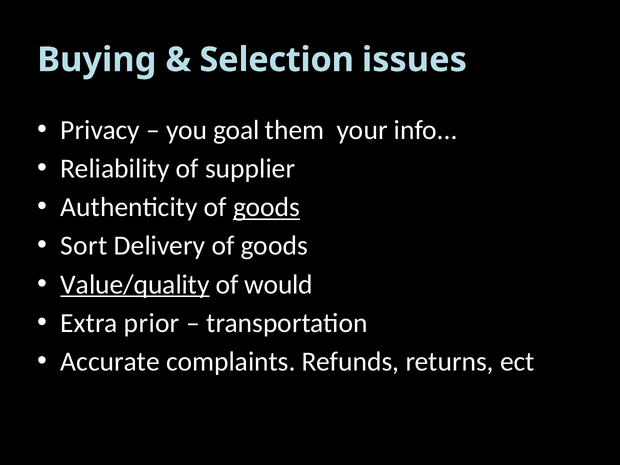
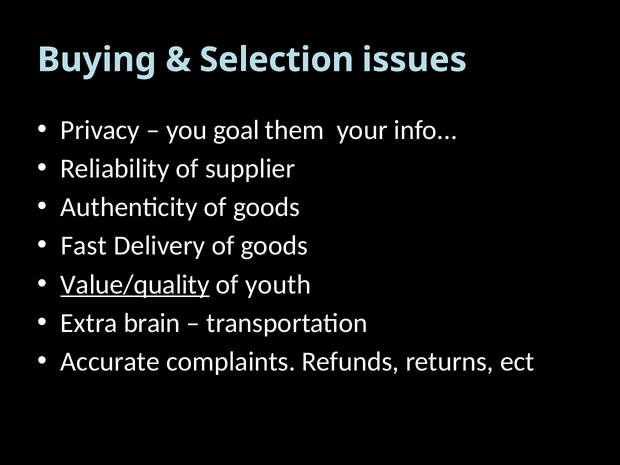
goods at (267, 207) underline: present -> none
Sort: Sort -> Fast
would: would -> youth
prior: prior -> brain
